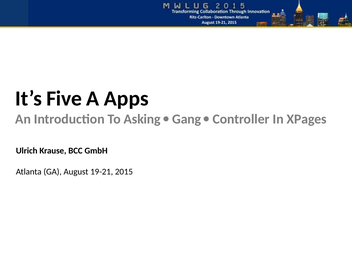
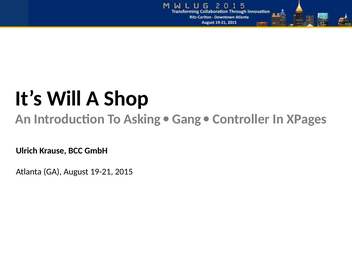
Five: Five -> Will
Apps: Apps -> Shop
